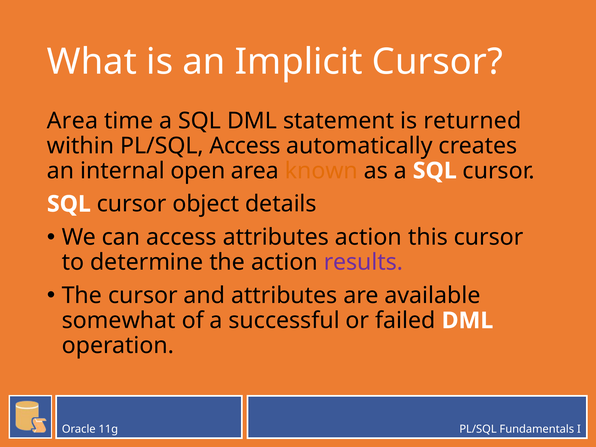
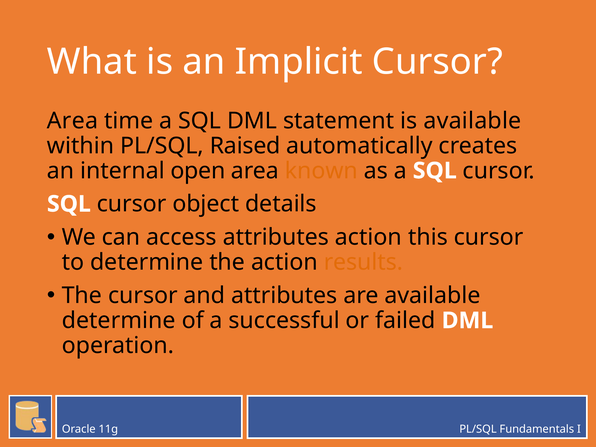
is returned: returned -> available
PL/SQL Access: Access -> Raised
results colour: purple -> orange
somewhat at (119, 321): somewhat -> determine
